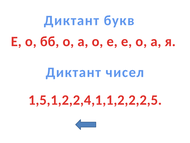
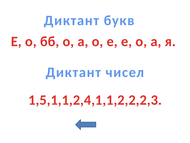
1,5,1,2,2,4,1,1,2,2,2,5: 1,5,1,2,2,4,1,1,2,2,2,5 -> 1,5,1,1,2,4,1,1,2,2,2,3
